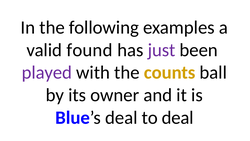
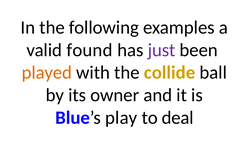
played colour: purple -> orange
counts: counts -> collide
Blue’s deal: deal -> play
